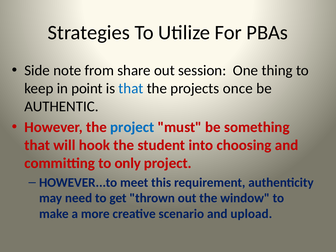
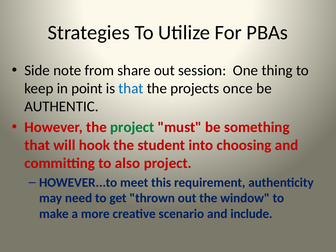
project at (132, 127) colour: blue -> green
only: only -> also
upload: upload -> include
